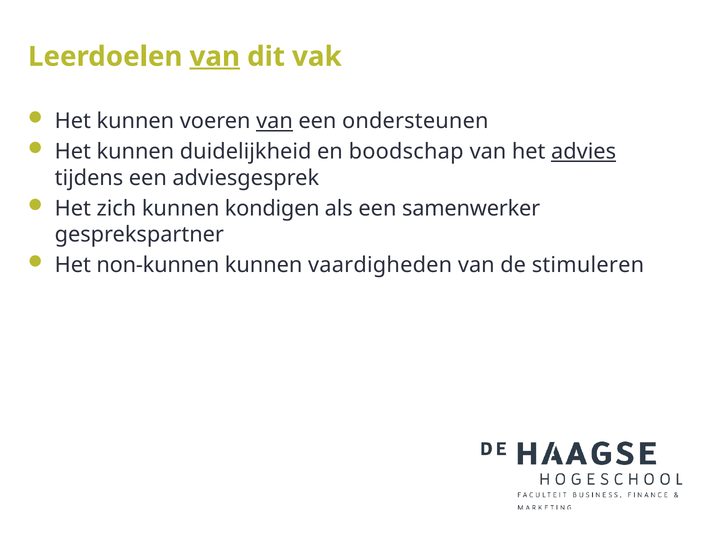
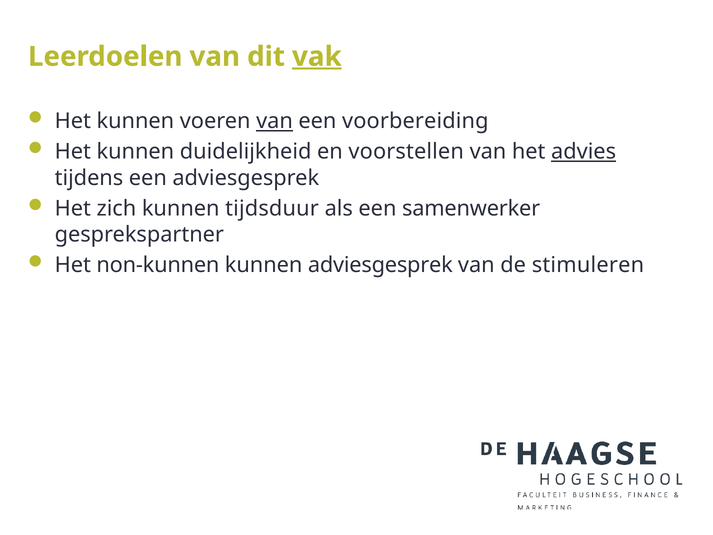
van at (215, 57) underline: present -> none
vak underline: none -> present
ondersteunen: ondersteunen -> voorbereiding
boodschap: boodschap -> voorstellen
kondigen: kondigen -> tijdsduur
kunnen vaardigheden: vaardigheden -> adviesgesprek
